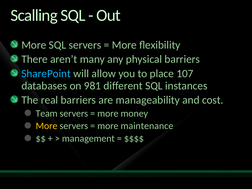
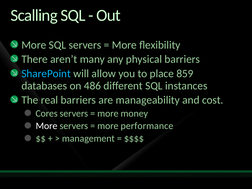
107: 107 -> 859
981: 981 -> 486
Team: Team -> Cores
More at (47, 126) colour: yellow -> white
maintenance: maintenance -> performance
